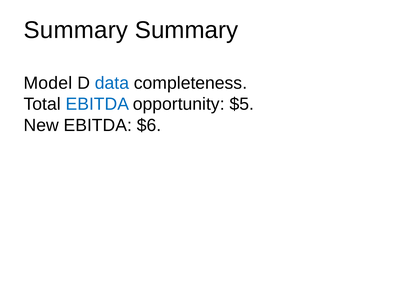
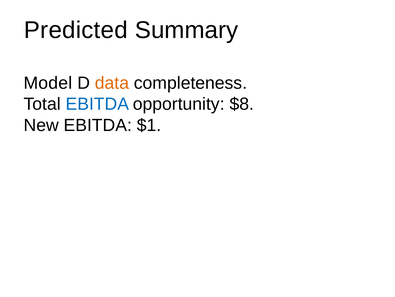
Summary at (76, 30): Summary -> Predicted
data colour: blue -> orange
$5: $5 -> $8
$6: $6 -> $1
